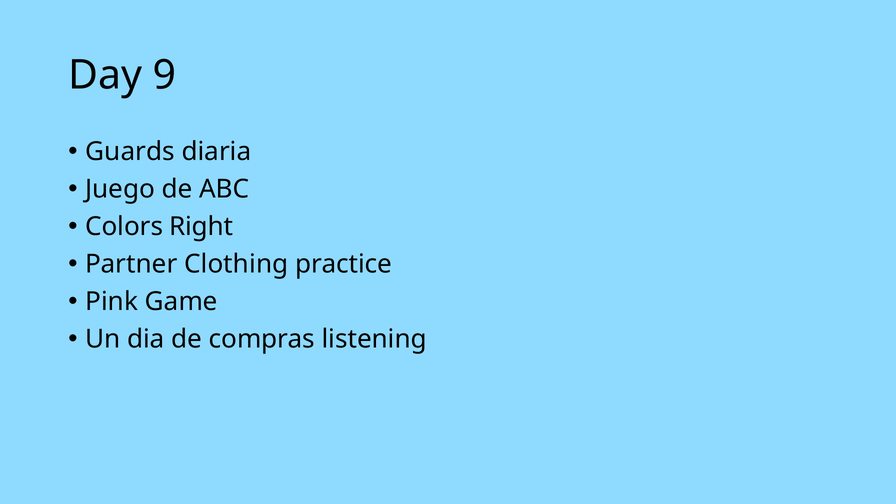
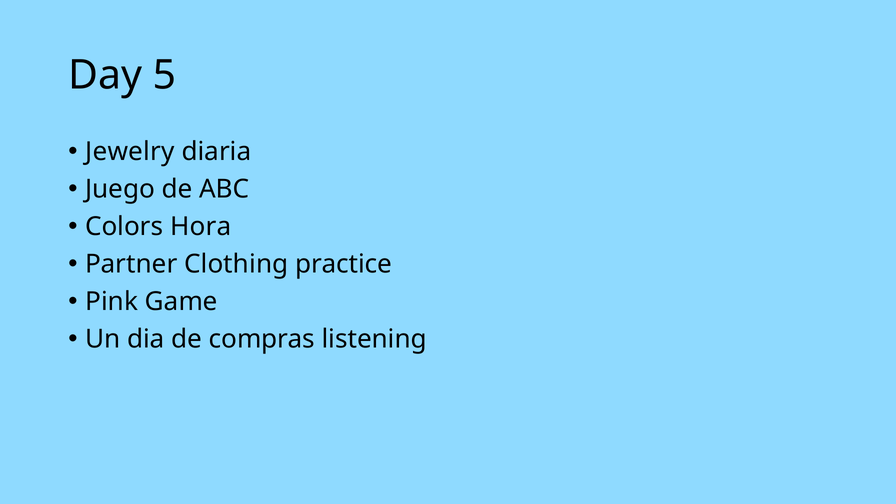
9: 9 -> 5
Guards: Guards -> Jewelry
Right: Right -> Hora
